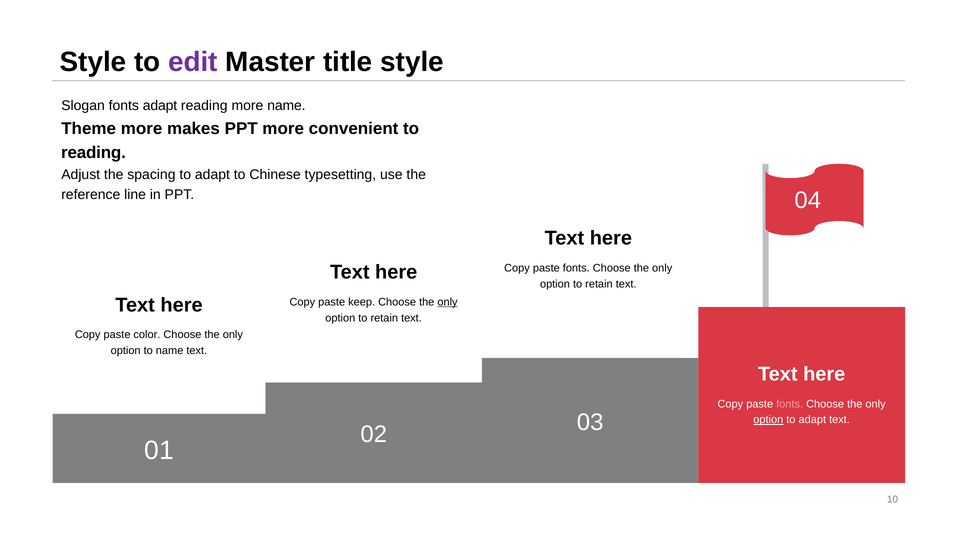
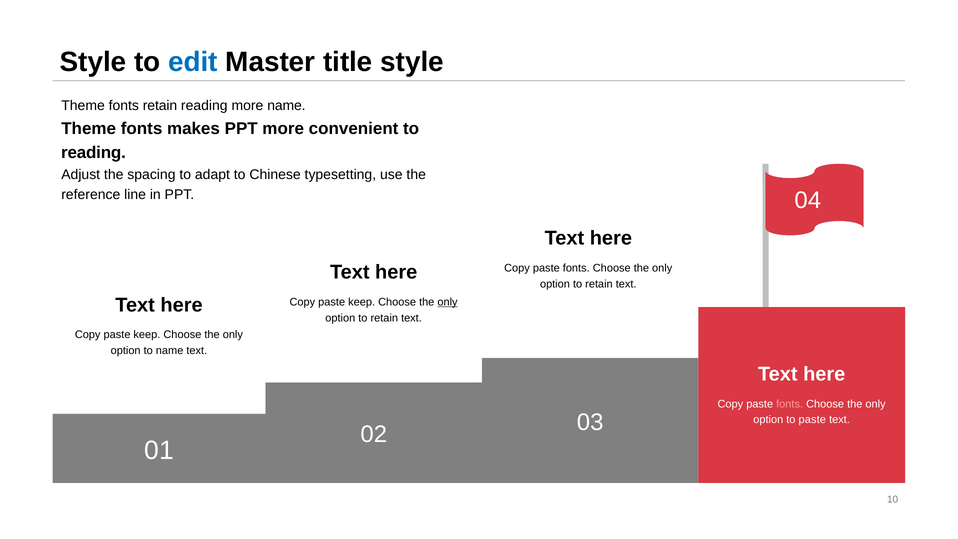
edit colour: purple -> blue
Slogan at (83, 106): Slogan -> Theme
fonts adapt: adapt -> retain
more at (142, 128): more -> fonts
color at (147, 335): color -> keep
option at (768, 420) underline: present -> none
adapt at (812, 420): adapt -> paste
